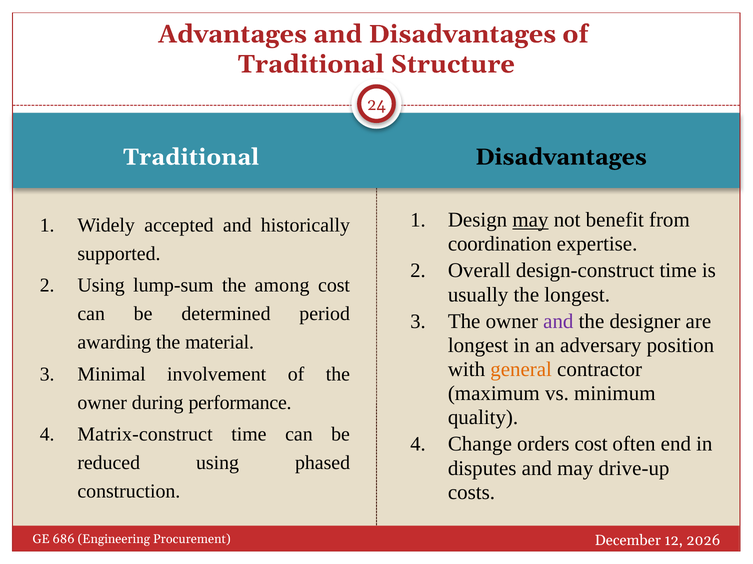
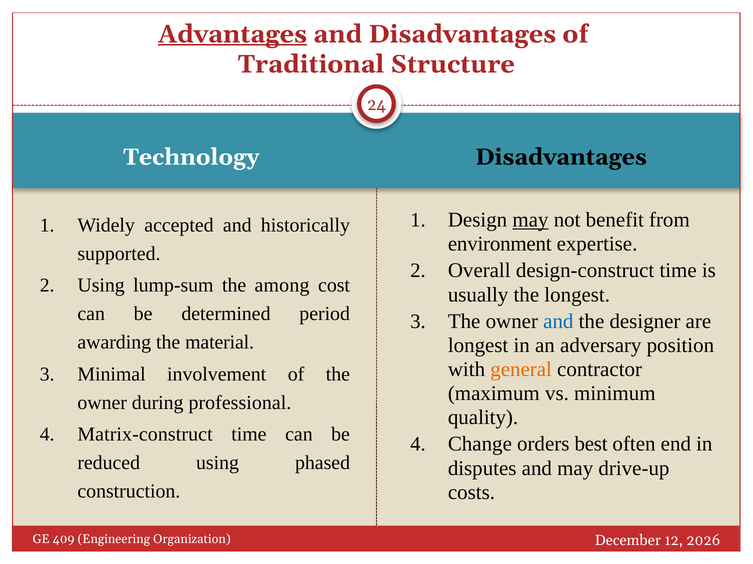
Advantages underline: none -> present
Traditional at (191, 157): Traditional -> Technology
coordination: coordination -> environment
and at (558, 322) colour: purple -> blue
performance: performance -> professional
orders cost: cost -> best
686: 686 -> 409
Procurement: Procurement -> Organization
